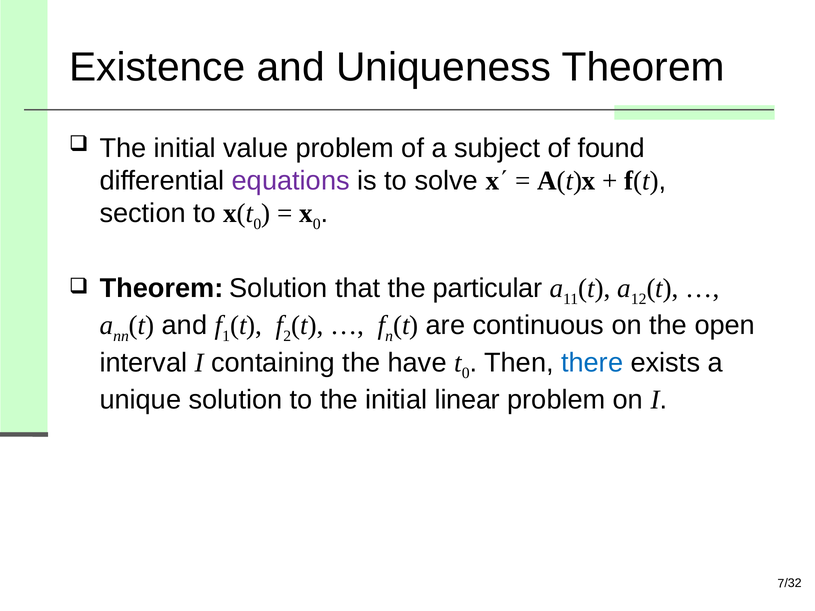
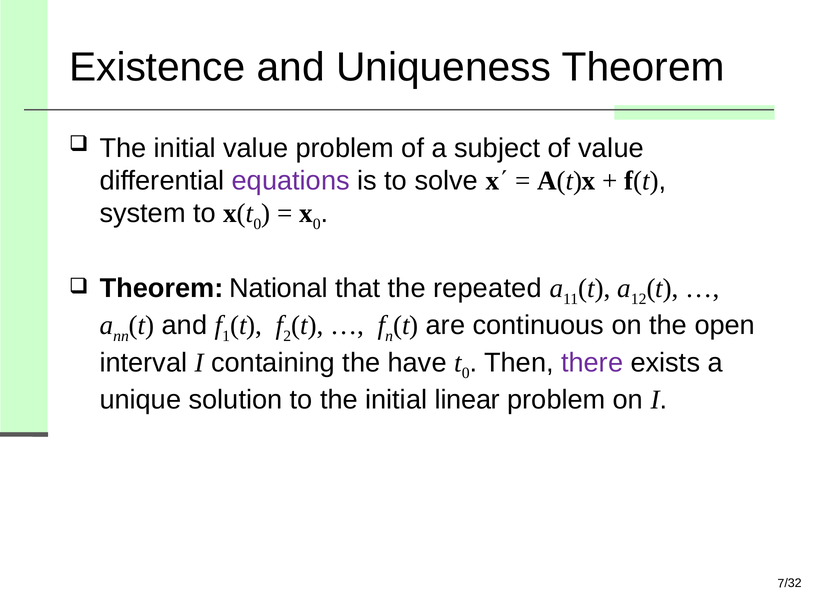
of found: found -> value
section: section -> system
Theorem Solution: Solution -> National
particular: particular -> repeated
there colour: blue -> purple
